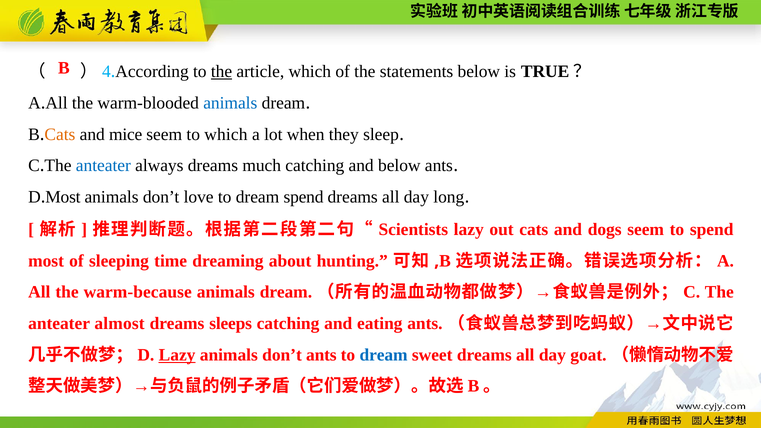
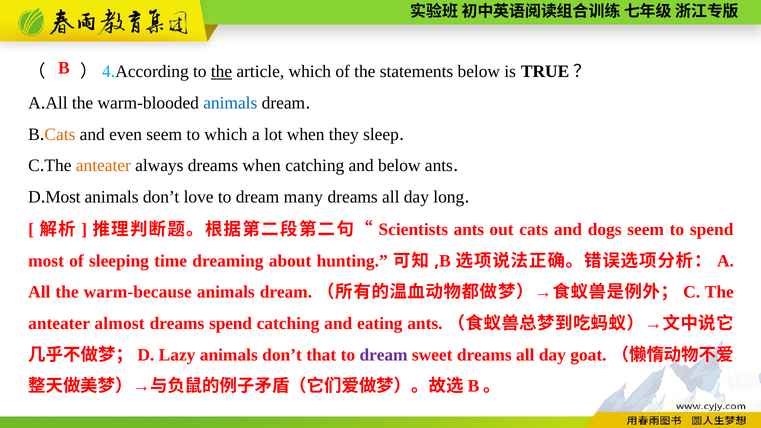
mice: mice -> even
anteater at (103, 166) colour: blue -> orange
dreams much: much -> when
dream spend: spend -> many
lazy at (469, 229): lazy -> ants
dreams sleeps: sleeps -> spend
Lazy at (177, 355) underline: present -> none
don’t ants: ants -> that
dream at (384, 355) colour: blue -> purple
